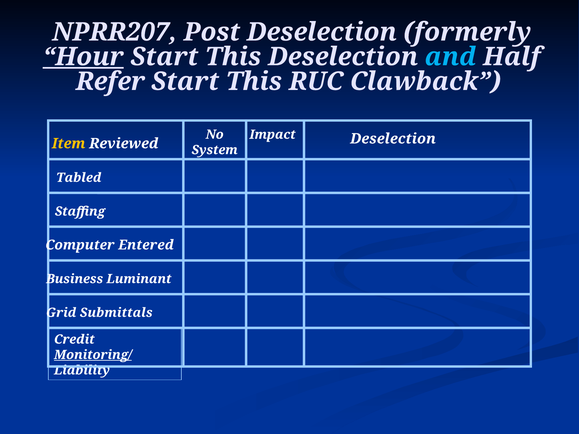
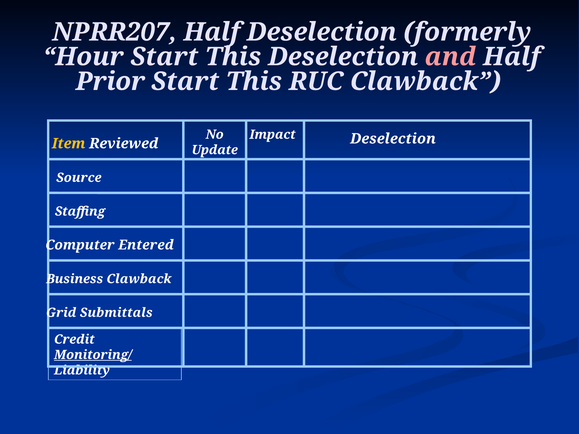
NPRR207 Post: Post -> Half
Hour underline: present -> none
and colour: light blue -> pink
Refer: Refer -> Prior
System: System -> Update
Tabled: Tabled -> Source
Business Luminant: Luminant -> Clawback
